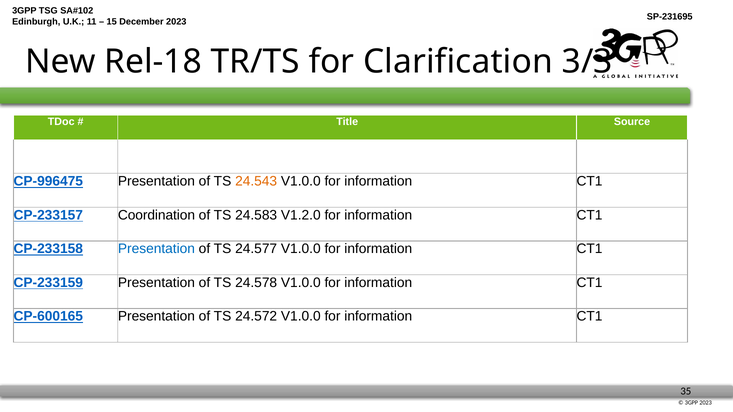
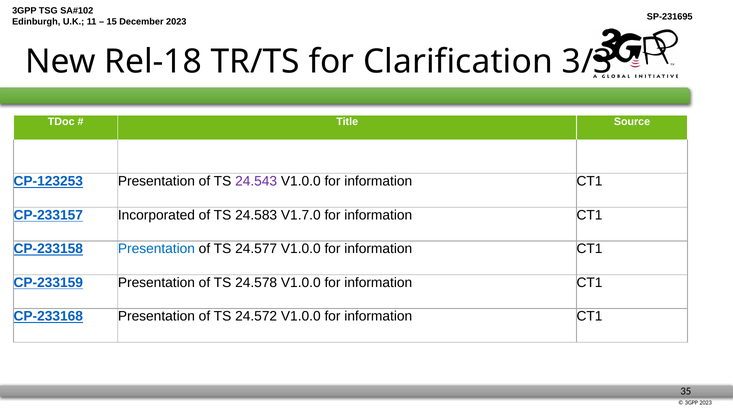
CP-996475: CP-996475 -> CP-123253
24.543 colour: orange -> purple
Coordination: Coordination -> Incorporated
V1.2.0: V1.2.0 -> V1.7.0
CP-600165: CP-600165 -> CP-233168
